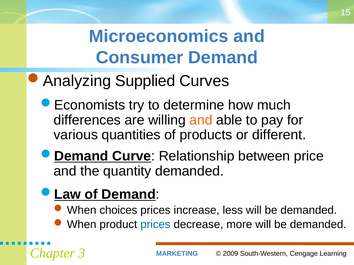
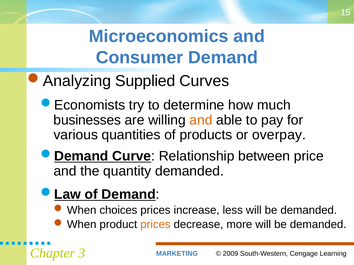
differences: differences -> businesses
different: different -> overpay
prices at (155, 225) colour: blue -> orange
